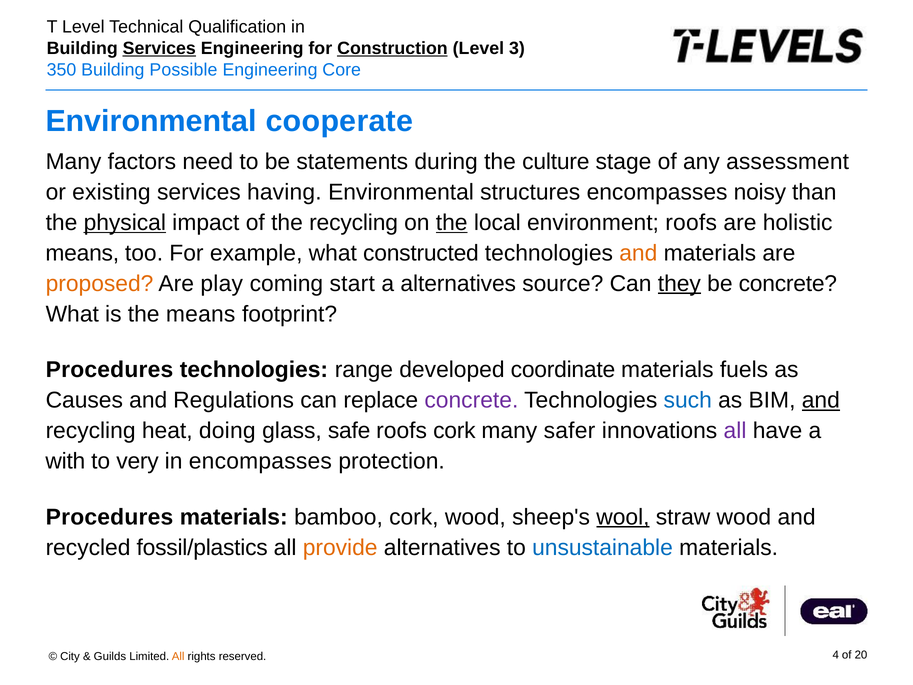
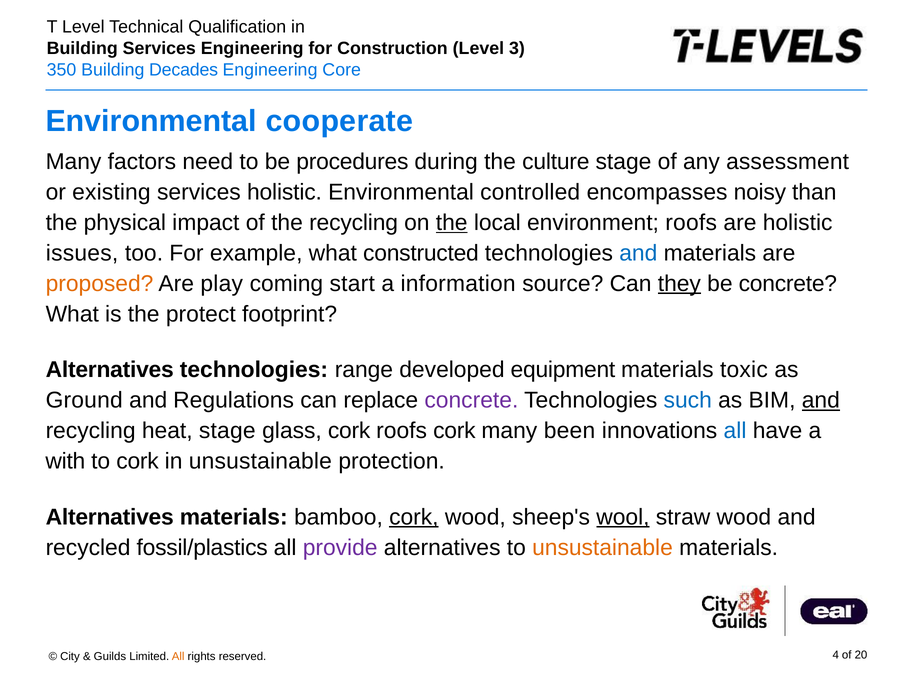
Services at (159, 48) underline: present -> none
Construction underline: present -> none
Possible: Possible -> Decades
statements: statements -> procedures
services having: having -> holistic
structures: structures -> controlled
physical underline: present -> none
means at (82, 253): means -> issues
and at (638, 253) colour: orange -> blue
a alternatives: alternatives -> information
the means: means -> protect
Procedures at (109, 370): Procedures -> Alternatives
coordinate: coordinate -> equipment
fuels: fuels -> toxic
Causes: Causes -> Ground
heat doing: doing -> stage
glass safe: safe -> cork
safer: safer -> been
all at (735, 431) colour: purple -> blue
to very: very -> cork
in encompasses: encompasses -> unsustainable
Procedures at (109, 517): Procedures -> Alternatives
cork at (414, 517) underline: none -> present
provide colour: orange -> purple
unsustainable at (602, 547) colour: blue -> orange
